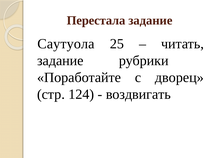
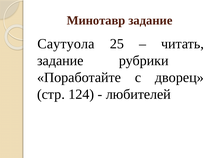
Перестала: Перестала -> Минотавр
воздвигать: воздвигать -> любителей
